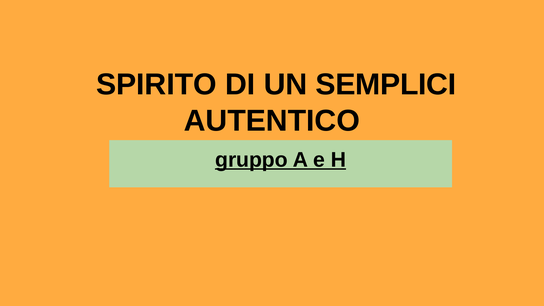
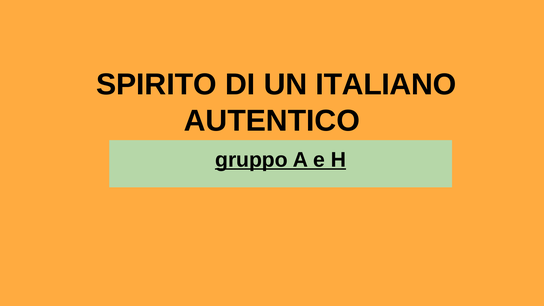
SEMPLICI: SEMPLICI -> ITALIANO
